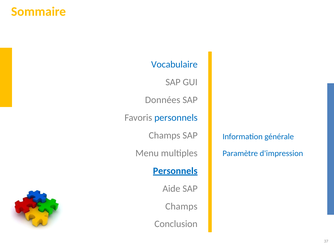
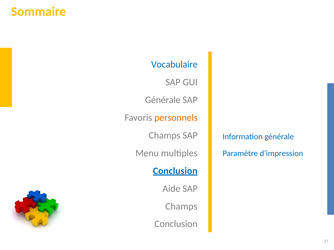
Données at (163, 100): Données -> Générale
personnels at (176, 118) colour: blue -> orange
Personnels at (175, 171): Personnels -> Conclusion
